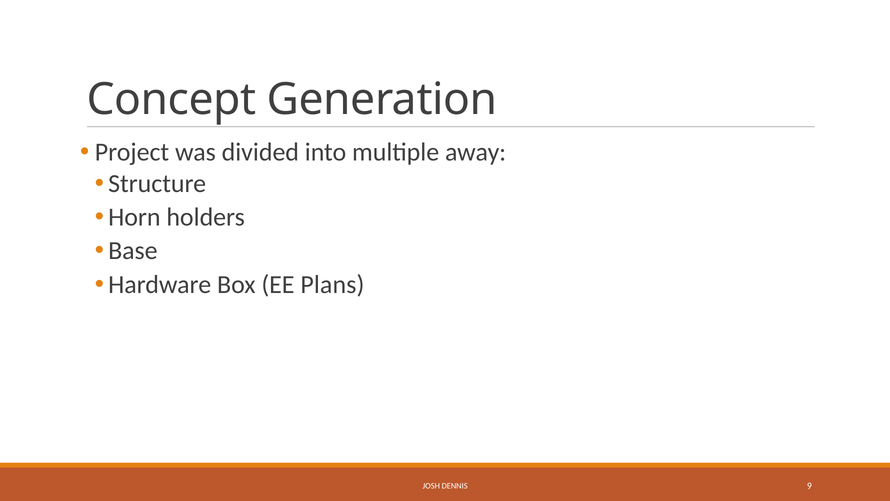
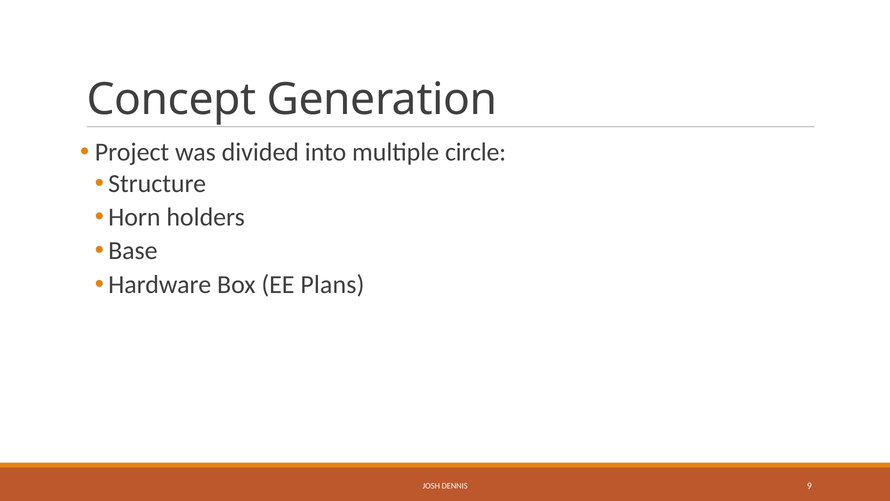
away: away -> circle
